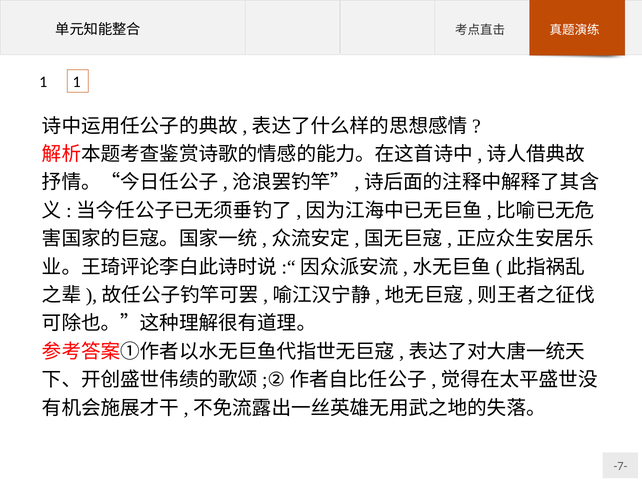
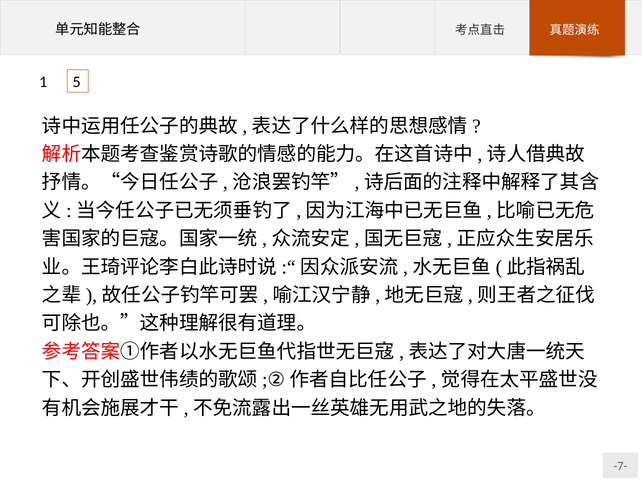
1 1: 1 -> 5
